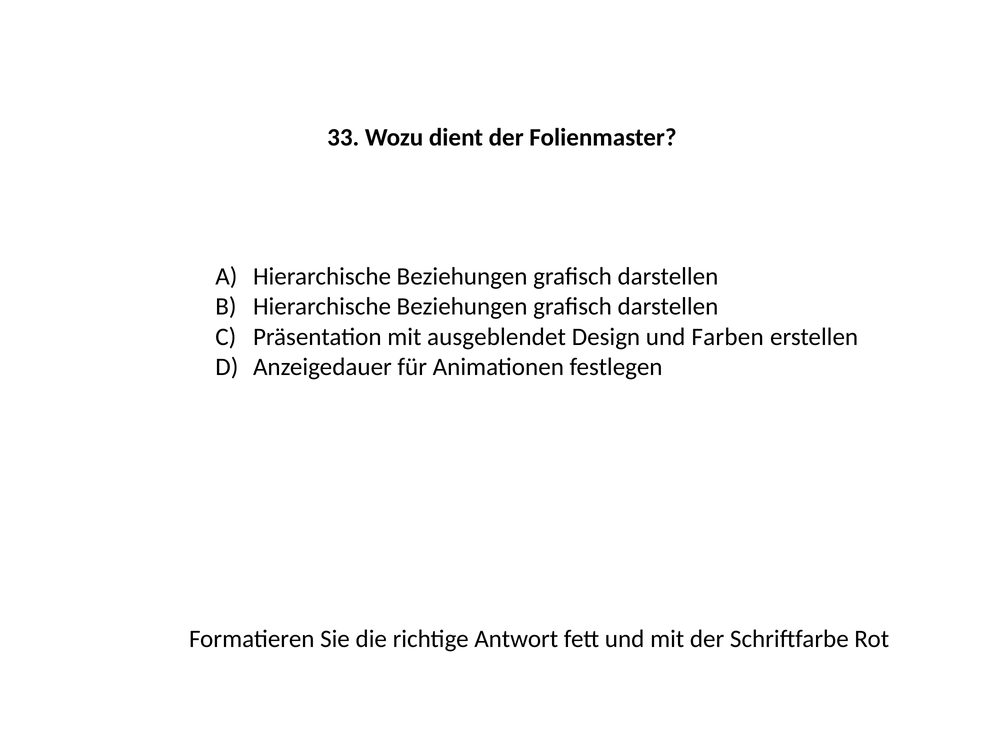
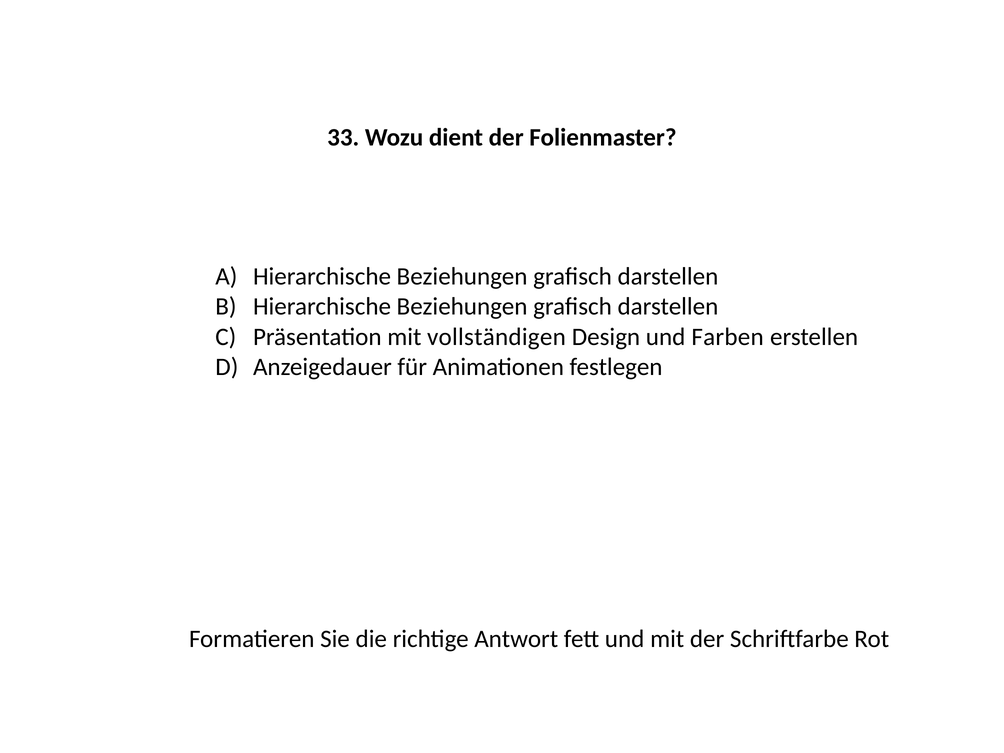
ausgeblendet: ausgeblendet -> vollständigen
